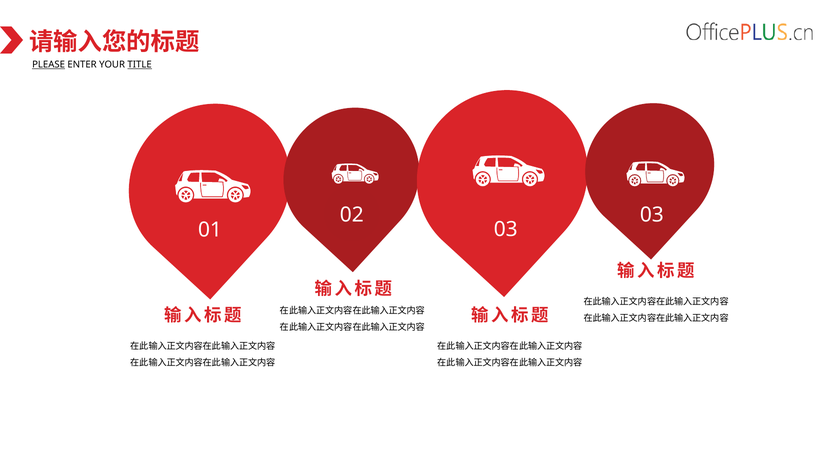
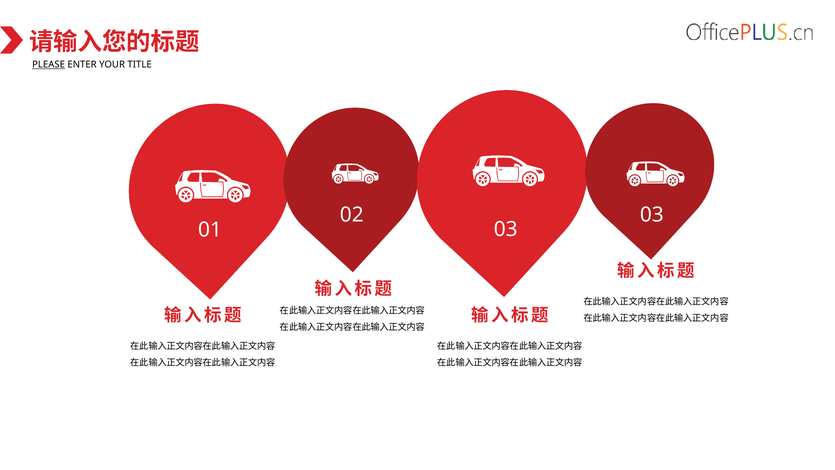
TITLE underline: present -> none
